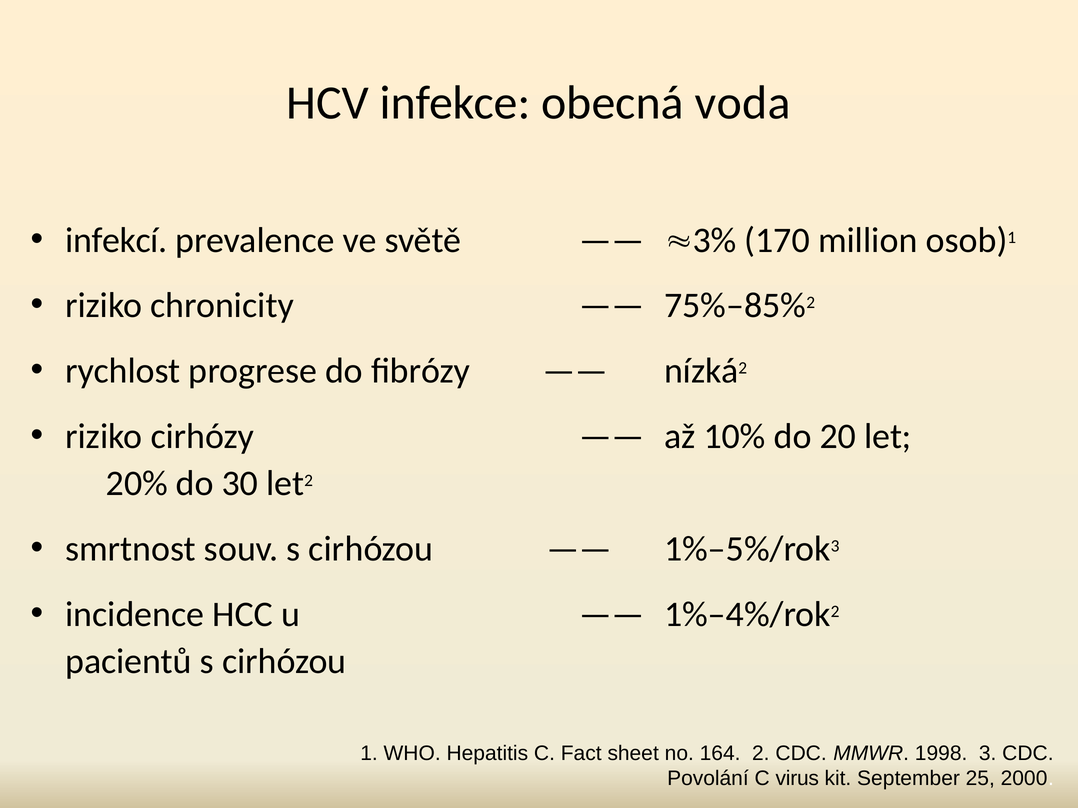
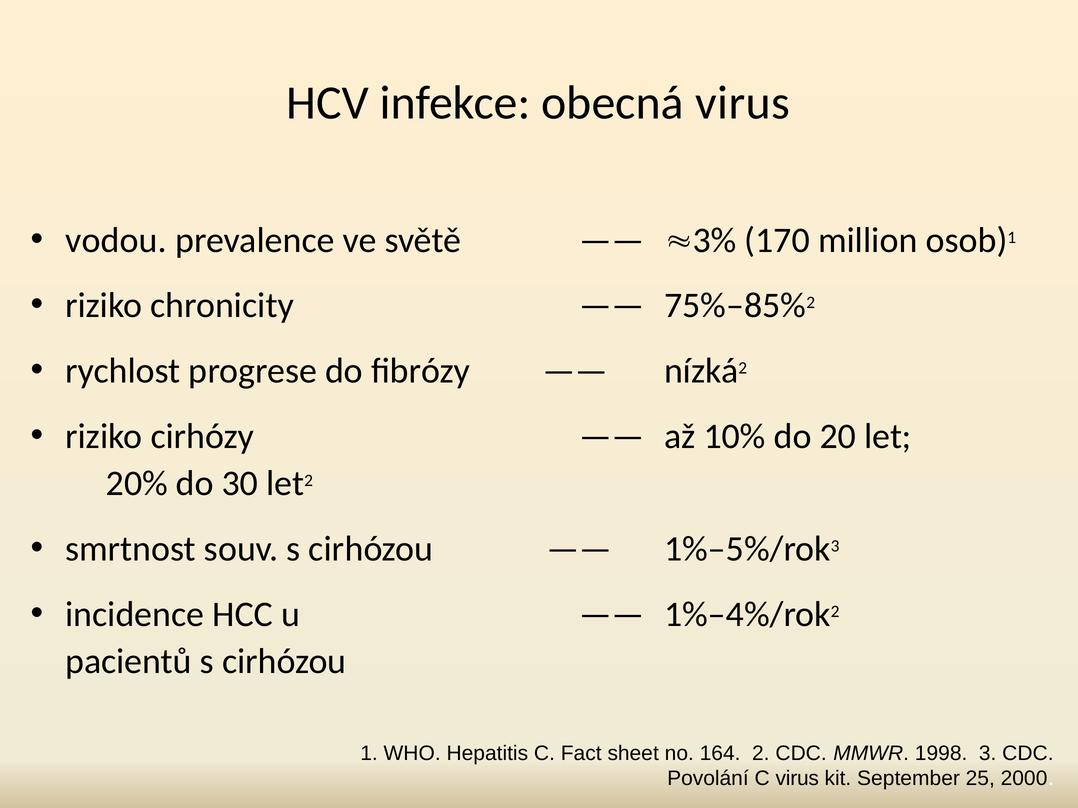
obecná voda: voda -> virus
infekcí: infekcí -> vodou
